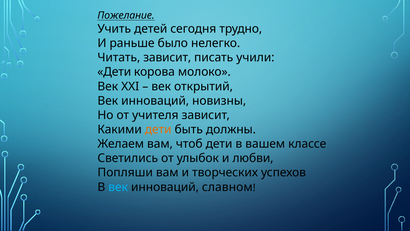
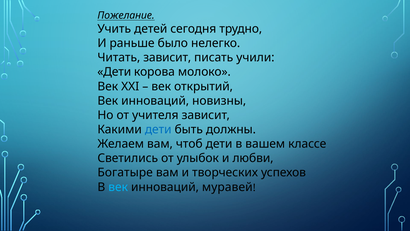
дети at (158, 129) colour: orange -> blue
Попляши: Попляши -> Богатыре
славном: славном -> муравей
